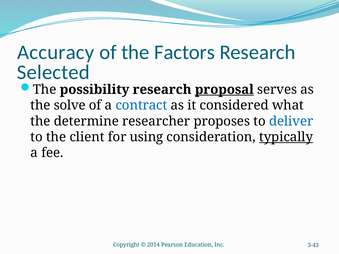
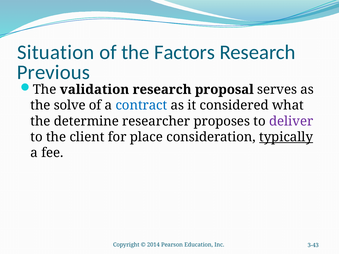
Accuracy: Accuracy -> Situation
Selected: Selected -> Previous
possibility: possibility -> validation
proposal underline: present -> none
deliver colour: blue -> purple
using: using -> place
